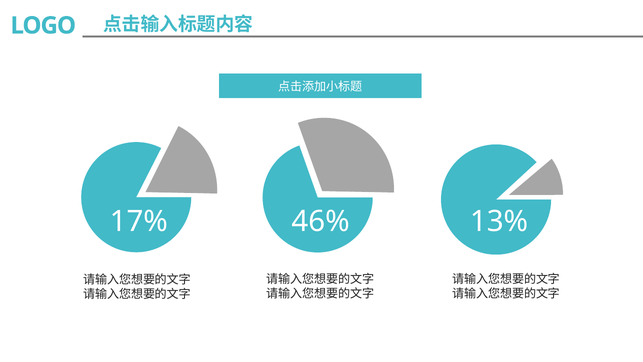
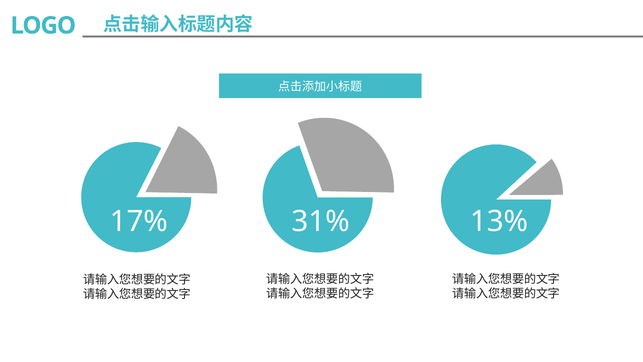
46%: 46% -> 31%
